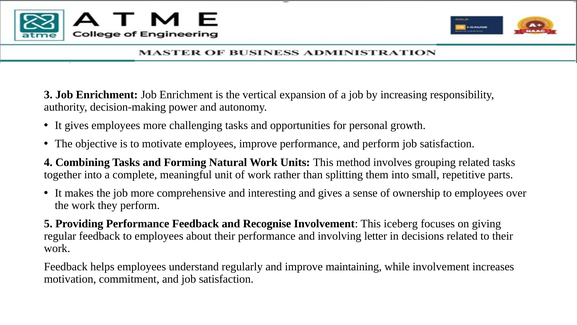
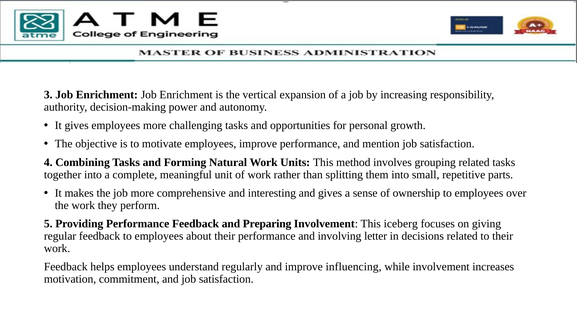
and perform: perform -> mention
Recognise: Recognise -> Preparing
maintaining: maintaining -> influencing
